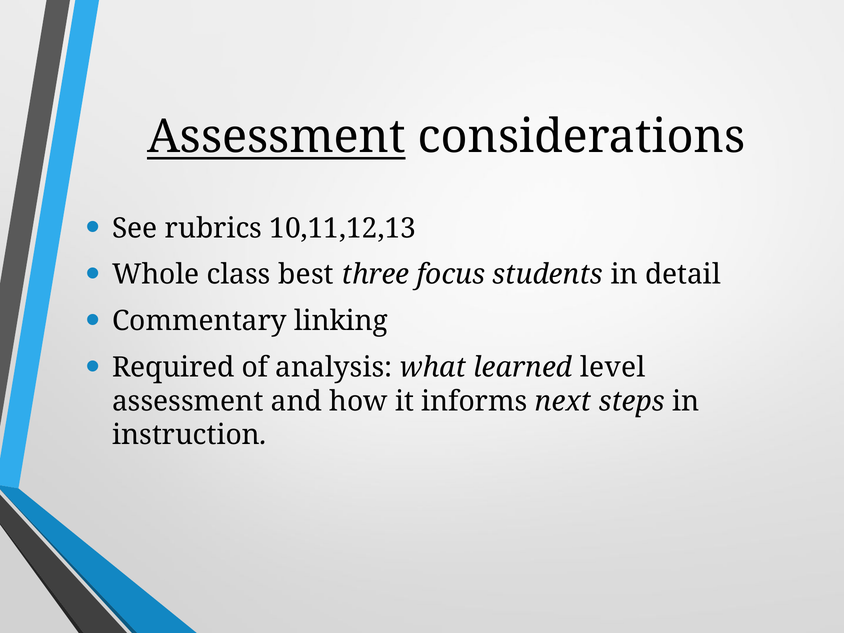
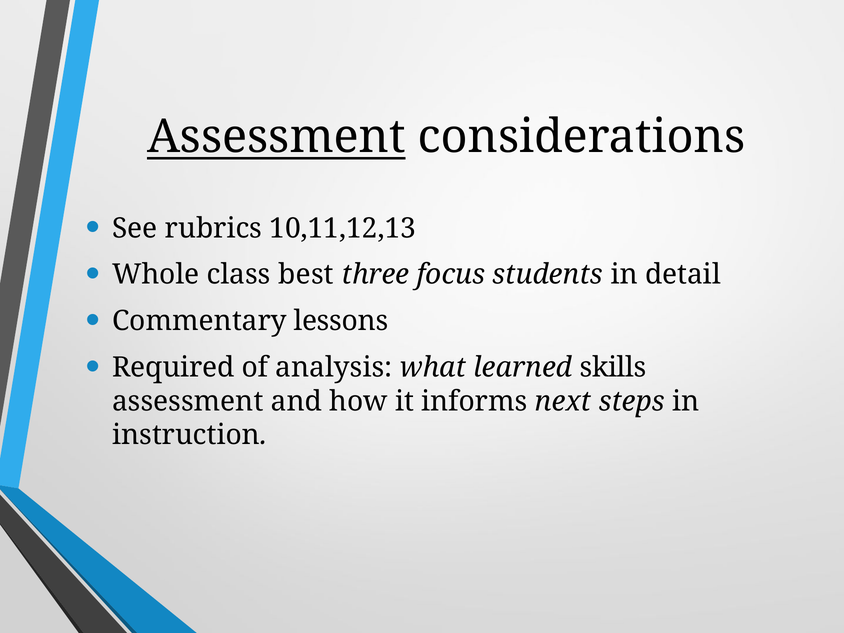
linking: linking -> lessons
level: level -> skills
